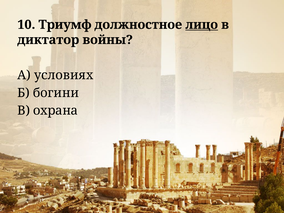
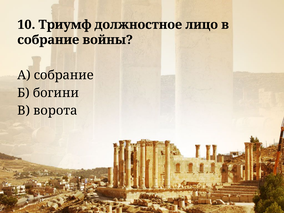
лицо underline: present -> none
диктатор at (48, 40): диктатор -> собрание
А условиях: условиях -> собрание
охрана: охрана -> ворота
